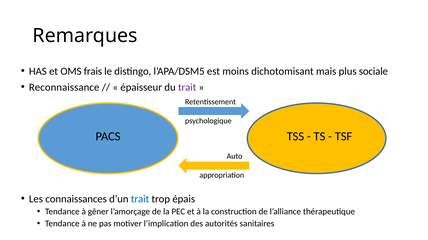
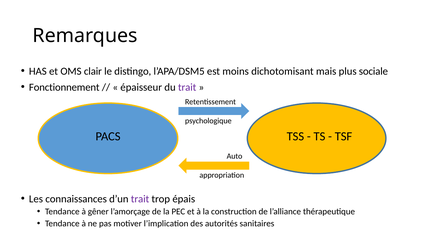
frais: frais -> clair
Reconnaissance: Reconnaissance -> Fonctionnement
trait at (140, 200) colour: blue -> purple
